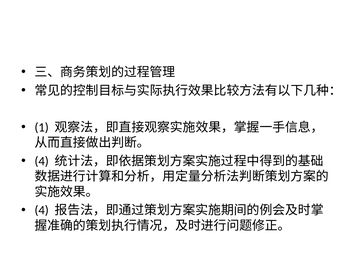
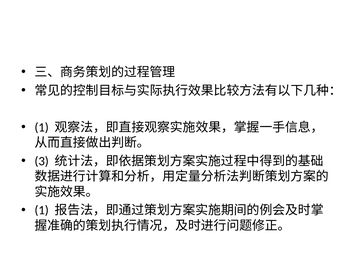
4 at (42, 162): 4 -> 3
4 at (42, 211): 4 -> 1
